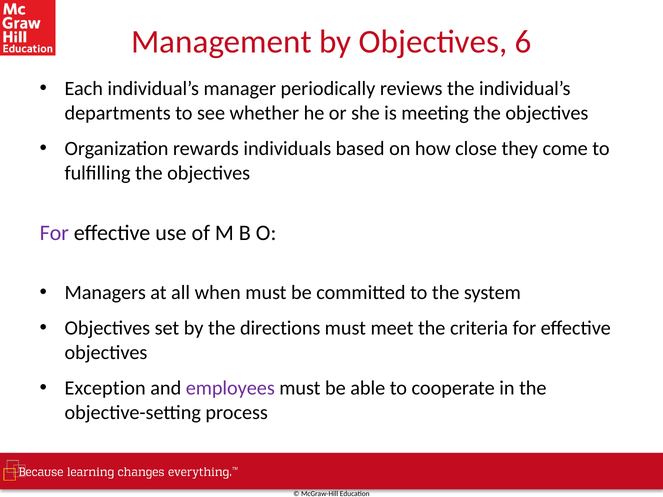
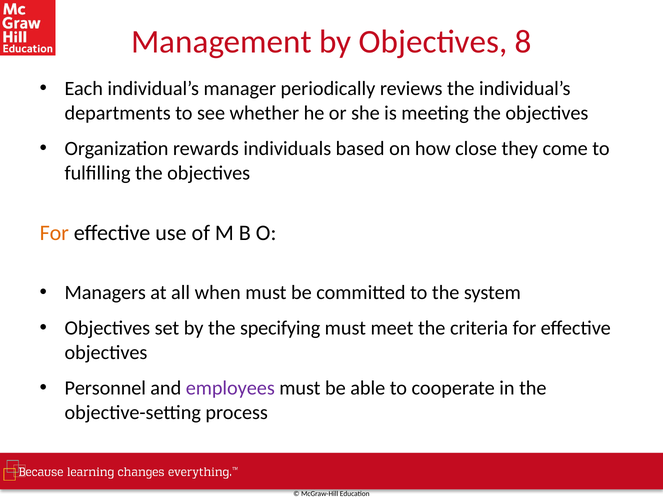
6: 6 -> 8
For at (54, 233) colour: purple -> orange
directions: directions -> specifying
Exception: Exception -> Personnel
